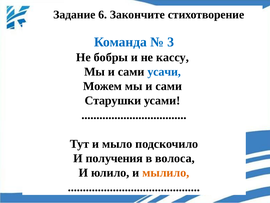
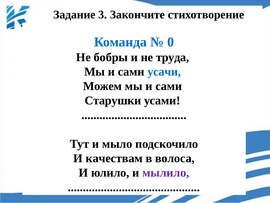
6: 6 -> 3
3: 3 -> 0
кассу: кассу -> труда
получения: получения -> качествам
мылило colour: orange -> purple
